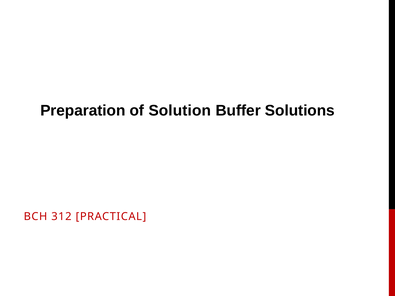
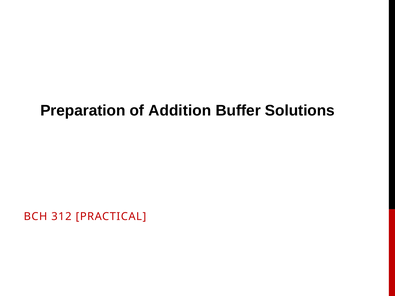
Solution: Solution -> Addition
